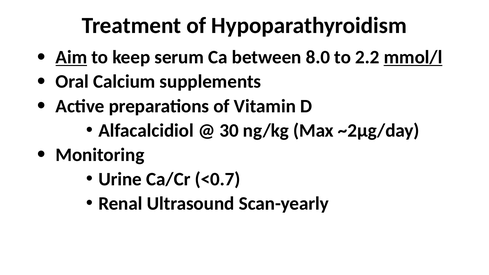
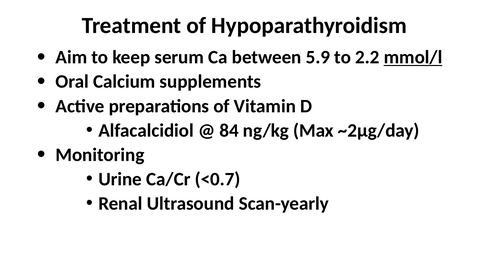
Aim underline: present -> none
8.0: 8.0 -> 5.9
30: 30 -> 84
